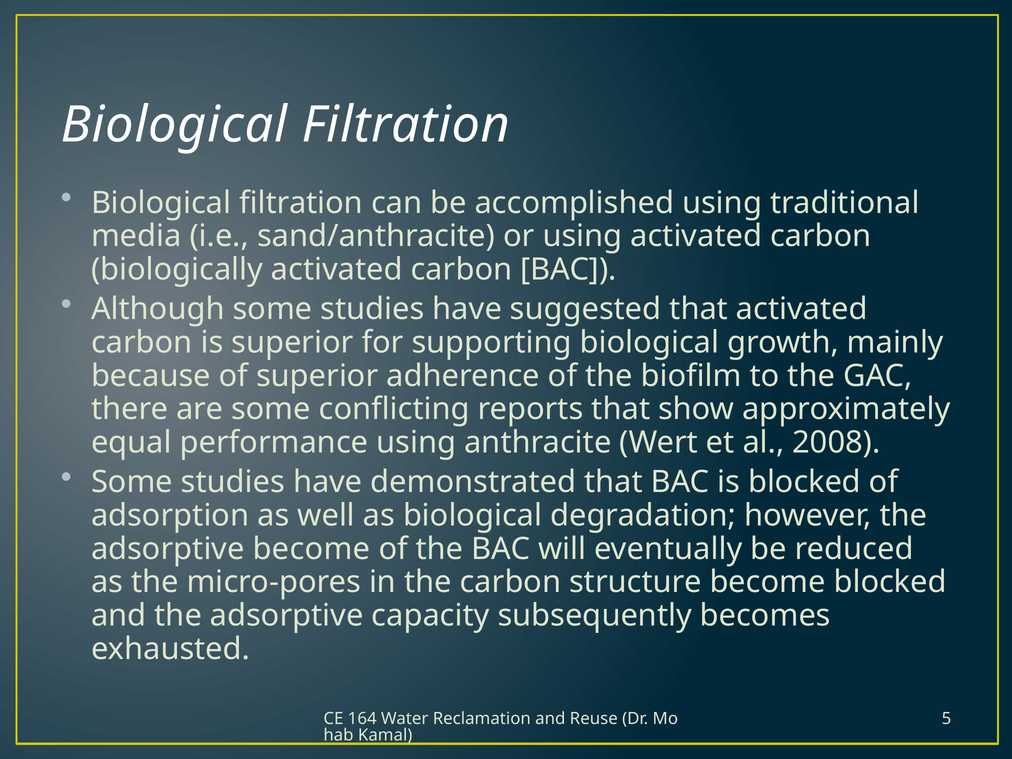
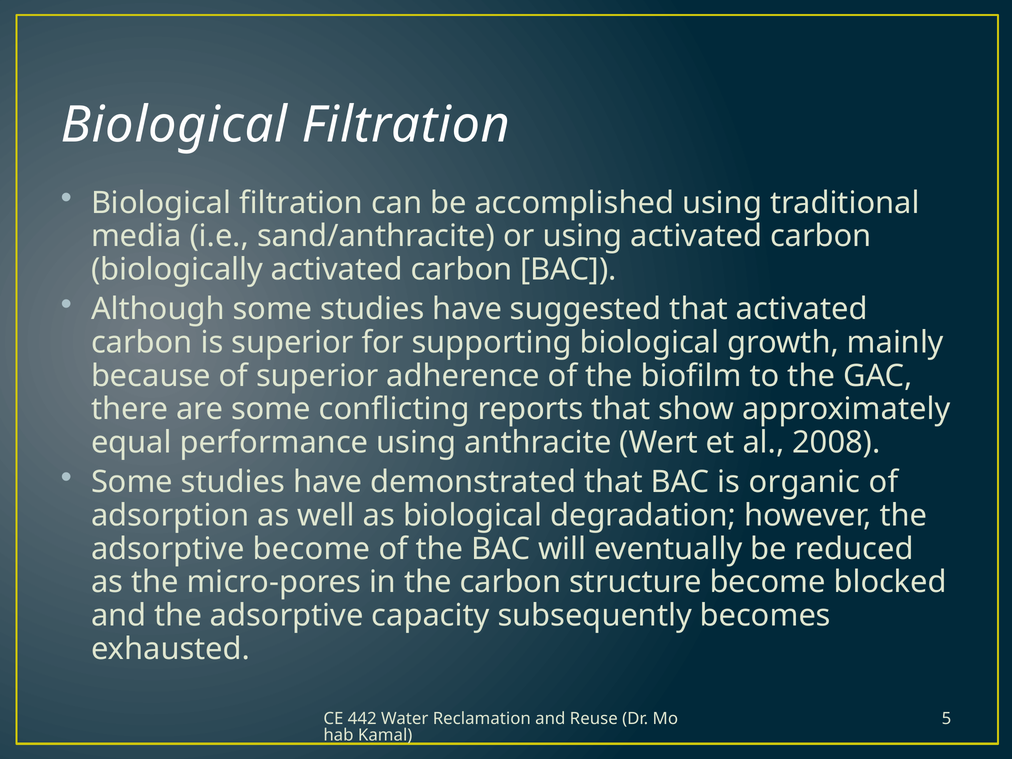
is blocked: blocked -> organic
164: 164 -> 442
